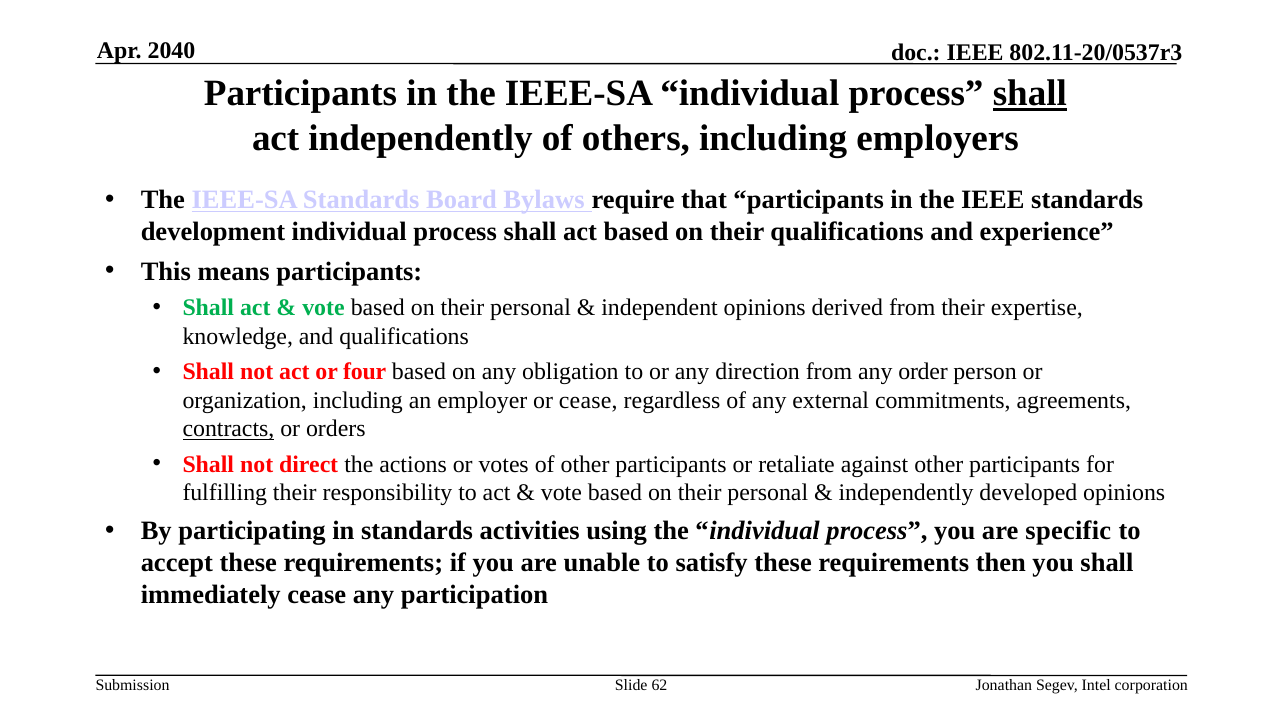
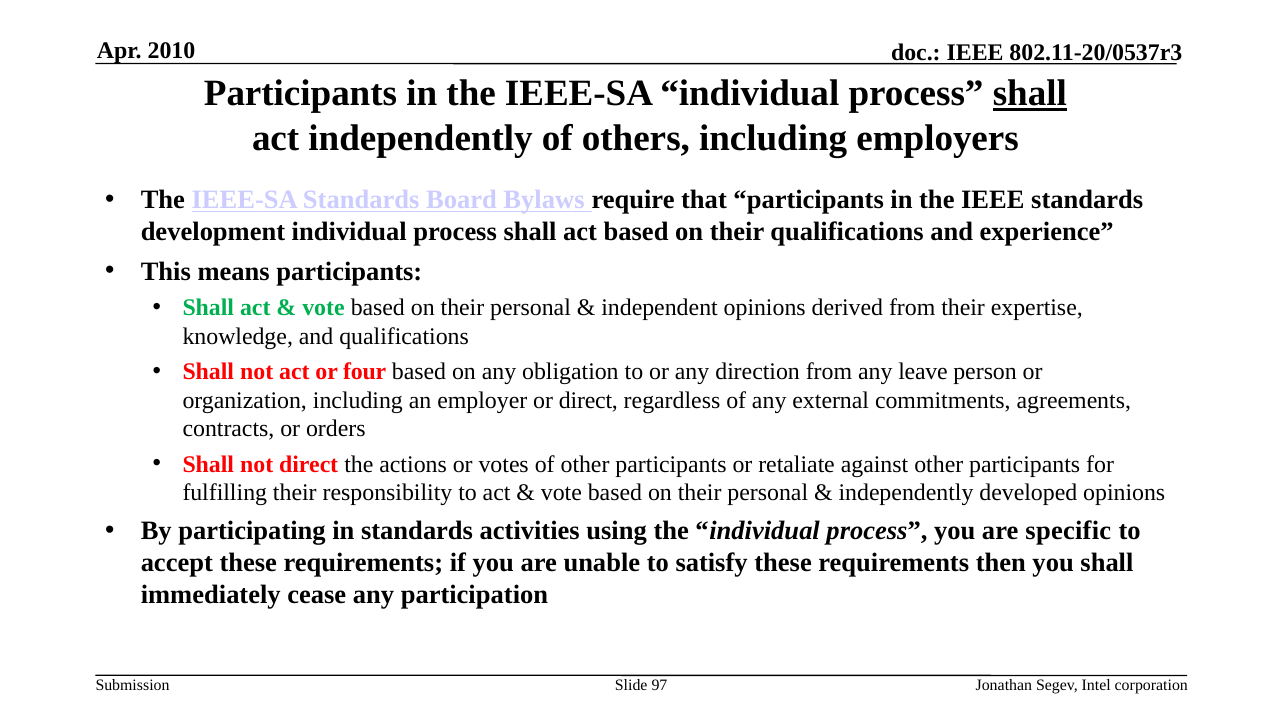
2040: 2040 -> 2010
order: order -> leave
or cease: cease -> direct
contracts underline: present -> none
62: 62 -> 97
